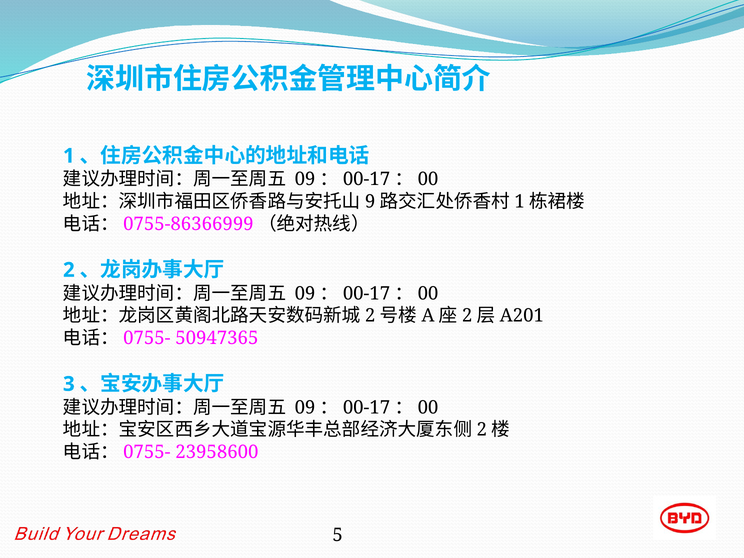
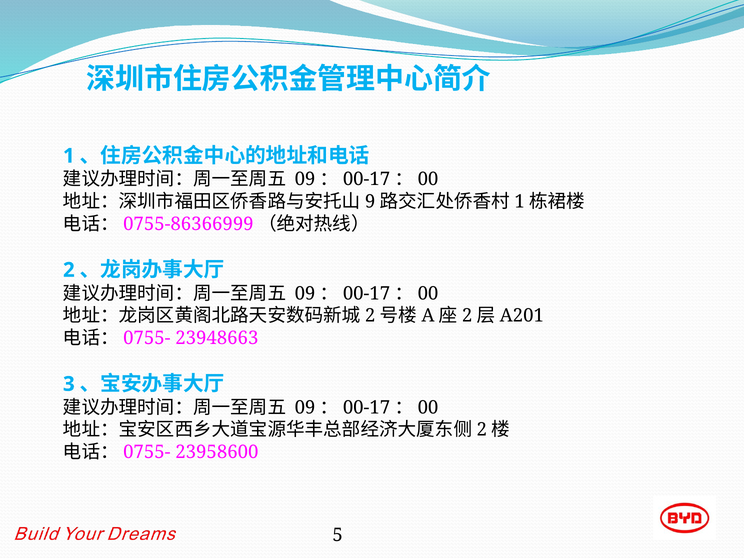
50947365: 50947365 -> 23948663
